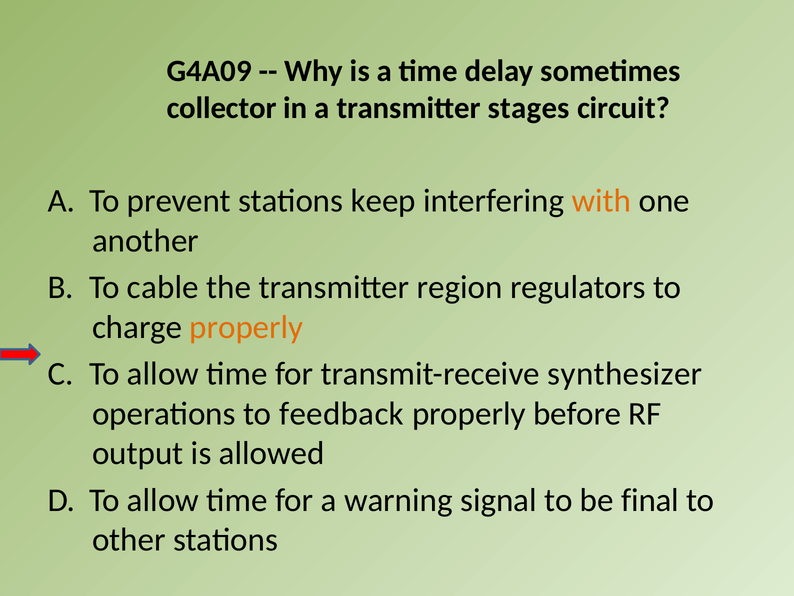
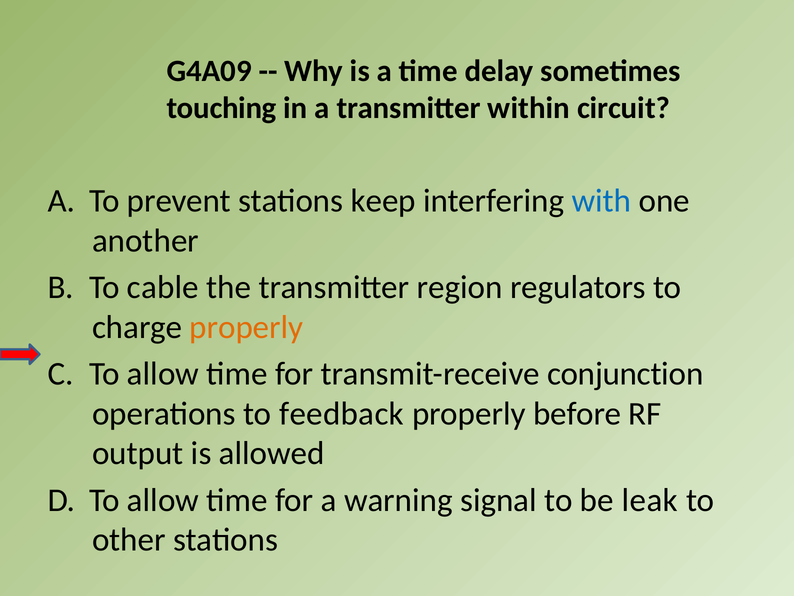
collector: collector -> touching
stages: stages -> within
with colour: orange -> blue
synthesizer: synthesizer -> conjunction
final: final -> leak
